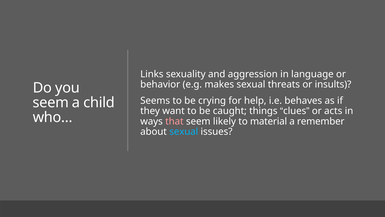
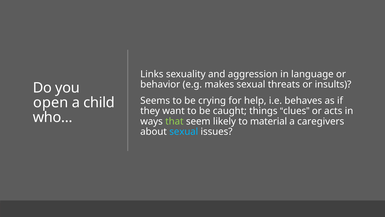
seem at (51, 102): seem -> open
that colour: pink -> light green
remember: remember -> caregivers
